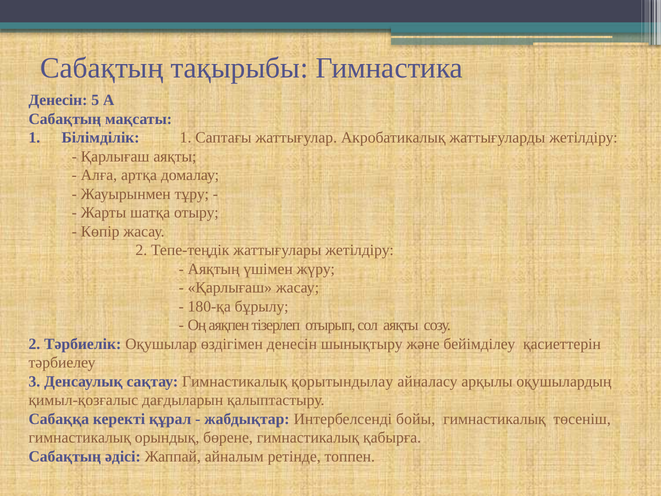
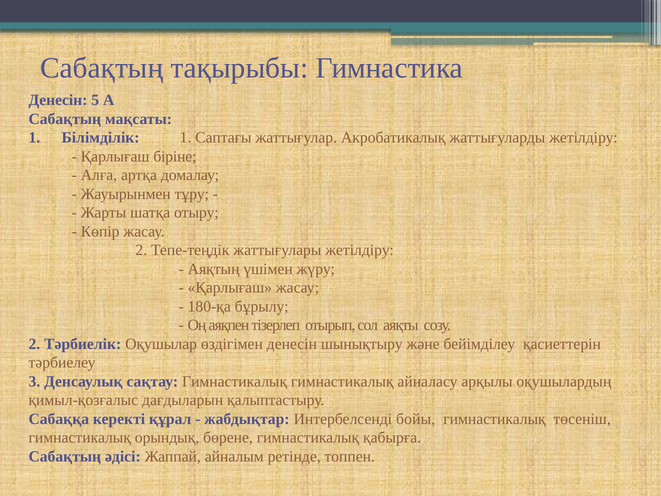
Қарлығаш аяқты: аяқты -> біріне
Гимнастикалық қорытындылау: қорытындылау -> гимнастикалық
